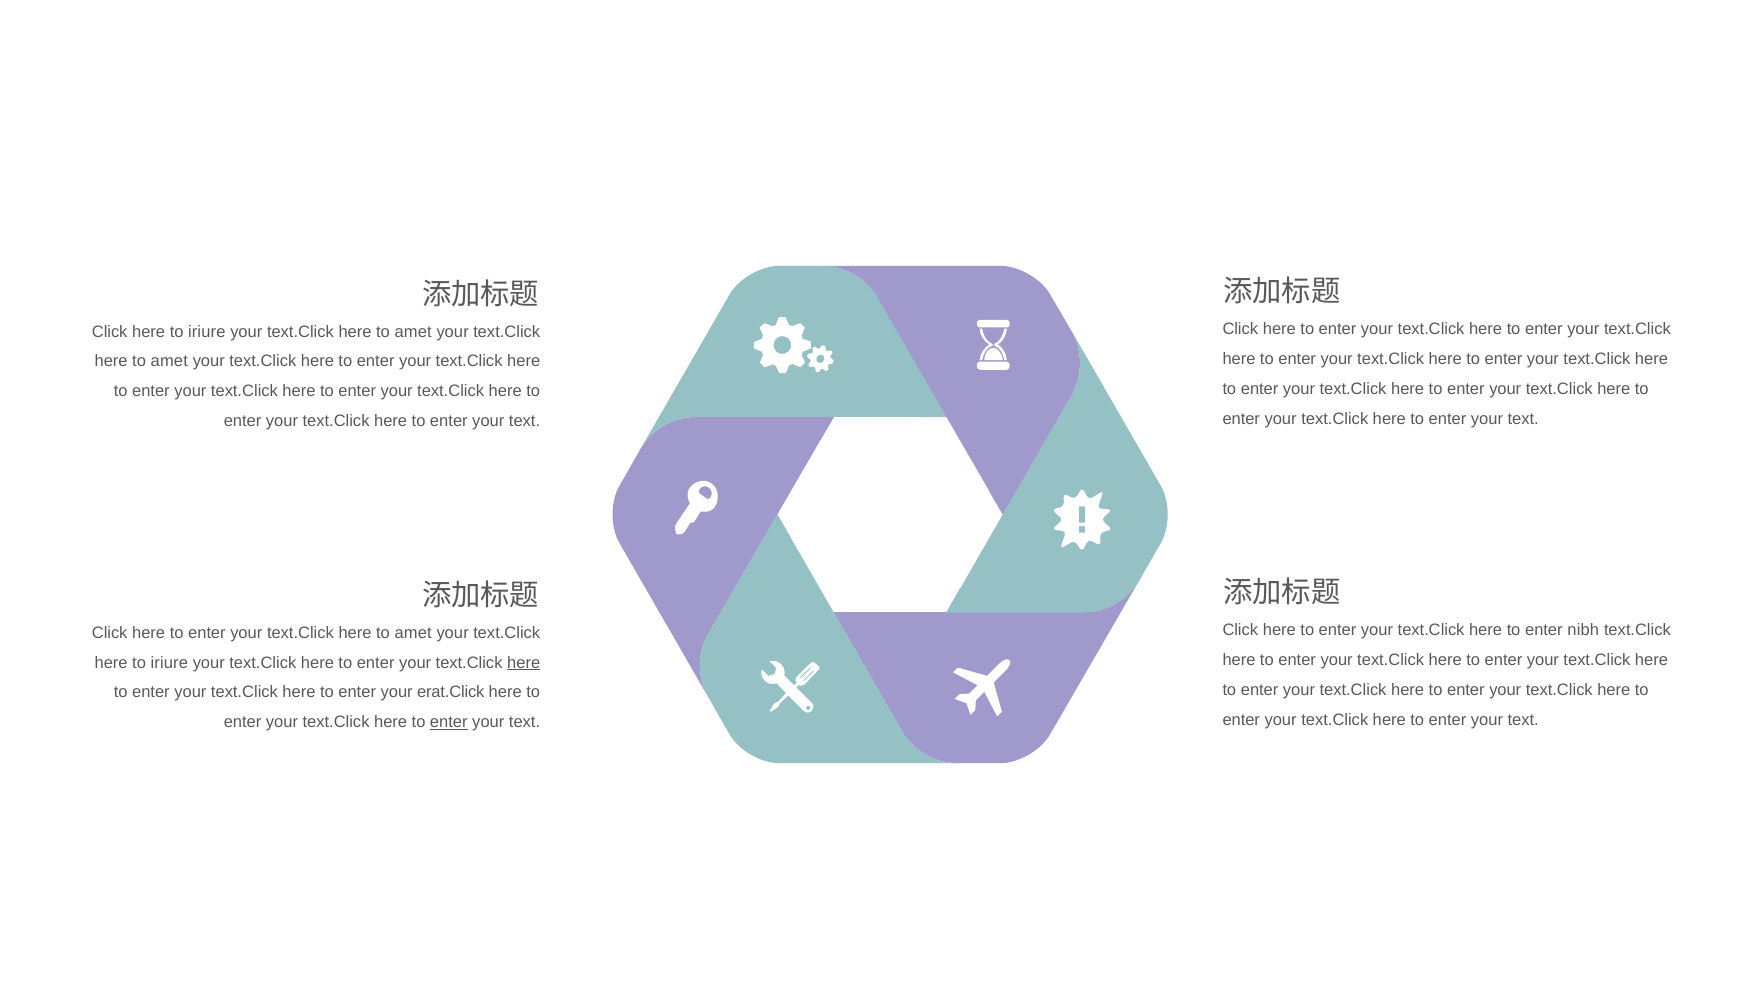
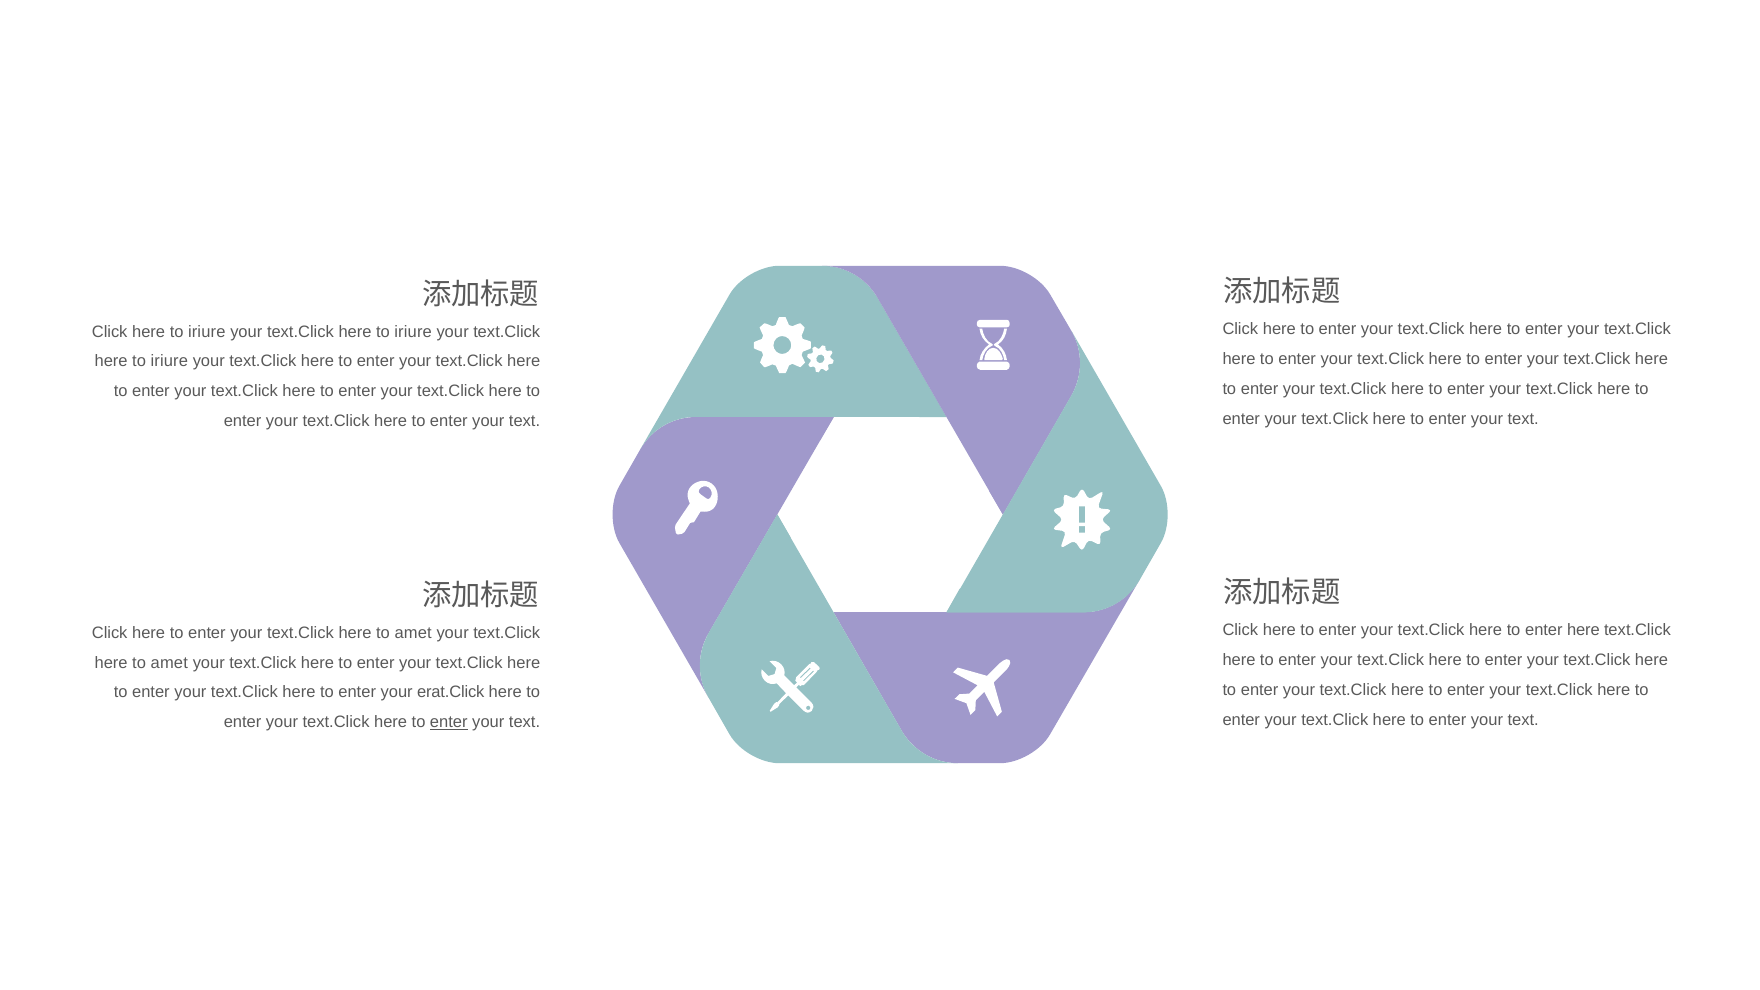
amet at (413, 332): amet -> iriure
amet at (169, 361): amet -> iriure
enter nibh: nibh -> here
iriure at (169, 663): iriure -> amet
here at (524, 663) underline: present -> none
